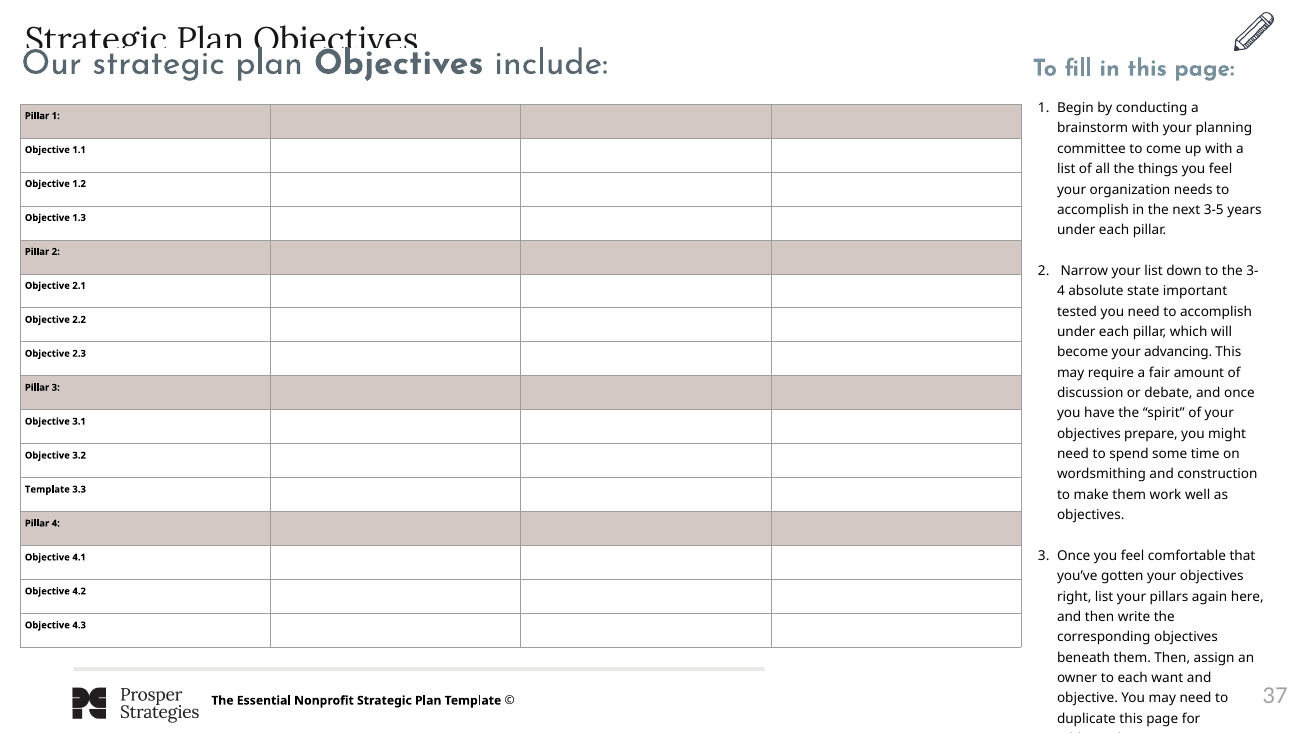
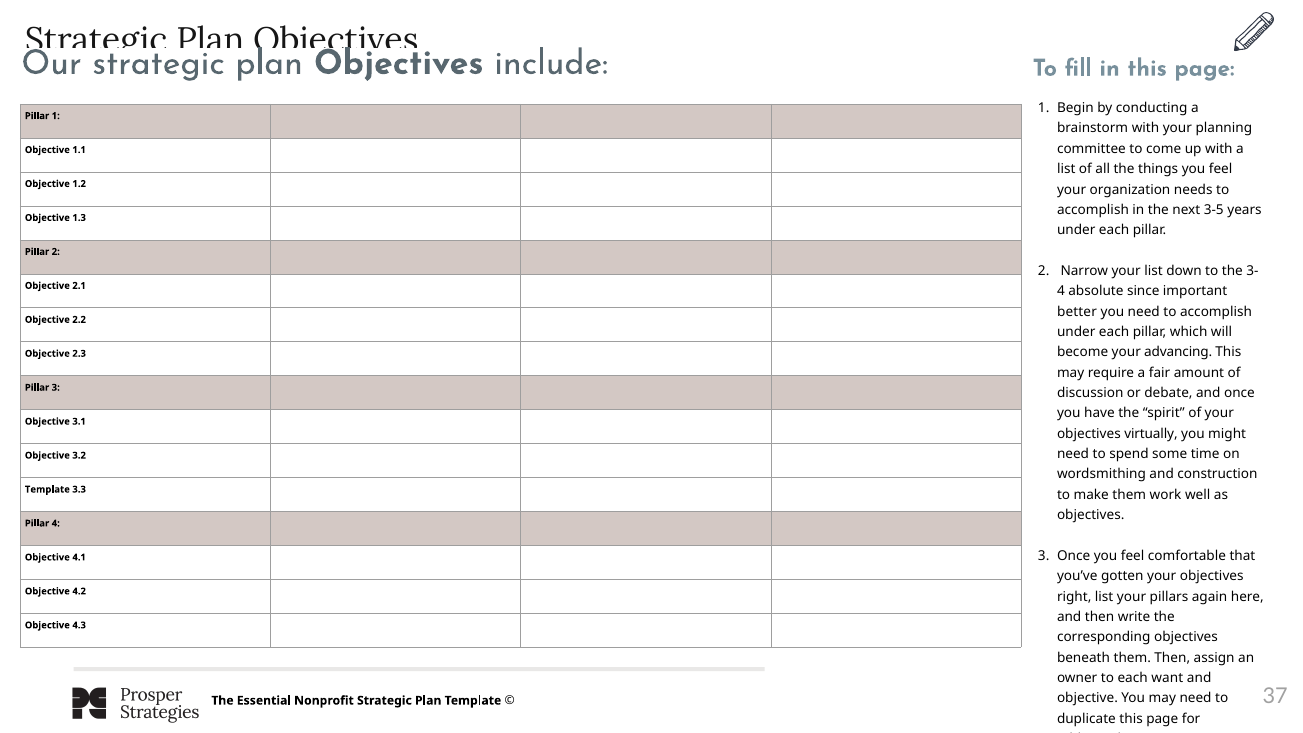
state: state -> since
tested: tested -> better
prepare: prepare -> virtually
